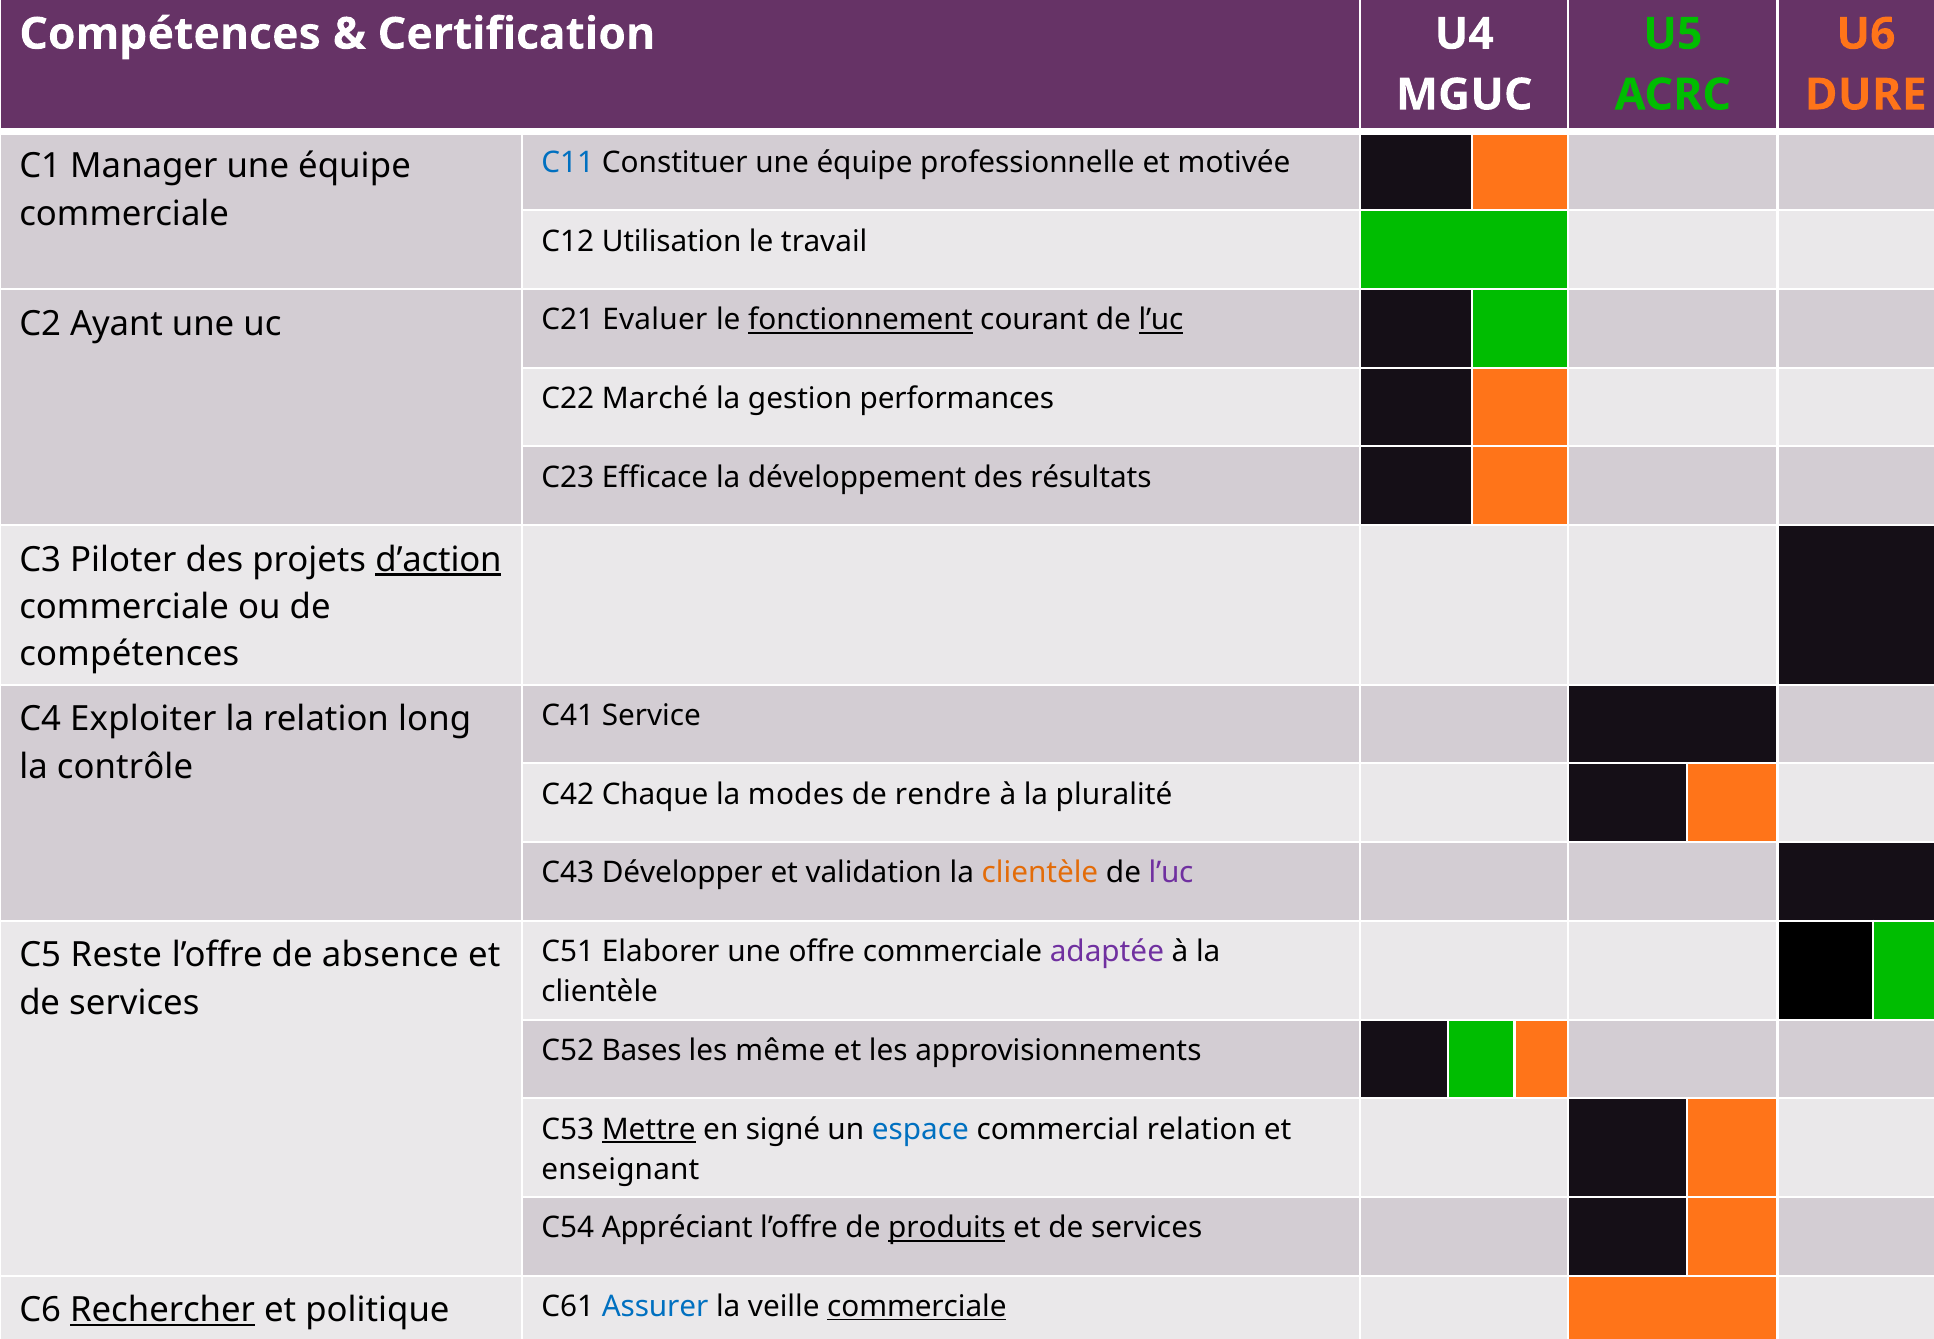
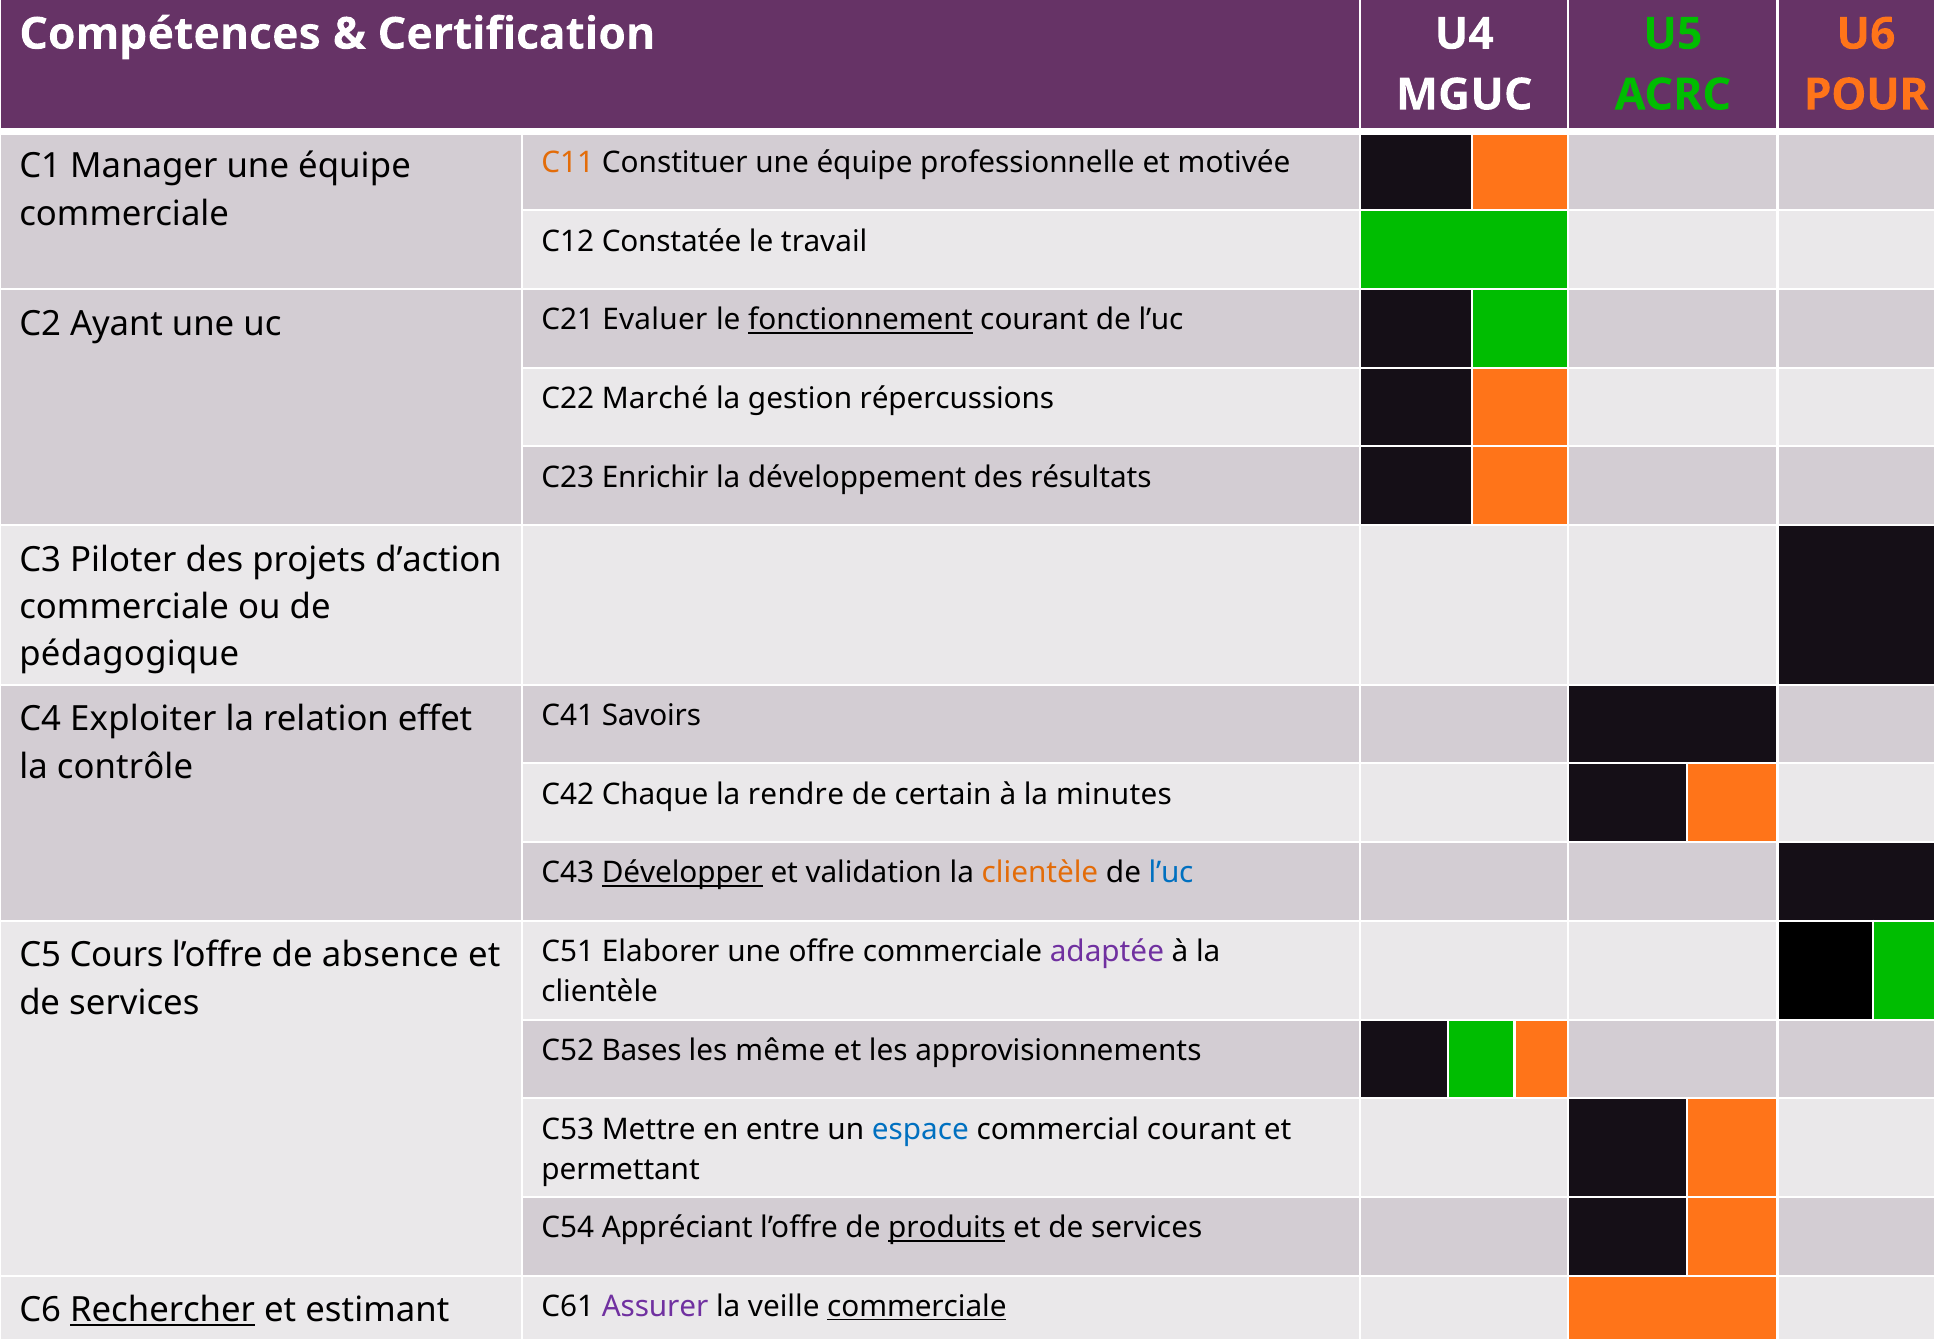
DURE: DURE -> POUR
C11 colour: blue -> orange
Utilisation: Utilisation -> Constatée
l’uc at (1161, 320) underline: present -> none
performances: performances -> répercussions
C23 Efficace: Efficace -> Enrichir
d’action underline: present -> none
compétences at (129, 654): compétences -> pédagogique
Service: Service -> Savoirs
long: long -> effet
modes: modes -> rendre
rendre: rendre -> certain
pluralité: pluralité -> minutes
Développer underline: none -> present
l’uc at (1171, 873) colour: purple -> blue
Reste: Reste -> Cours
Mettre underline: present -> none
signé: signé -> entre
commercial relation: relation -> courant
enseignant: enseignant -> permettant
Assurer colour: blue -> purple
politique: politique -> estimant
